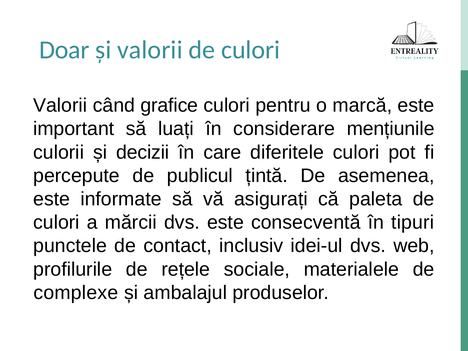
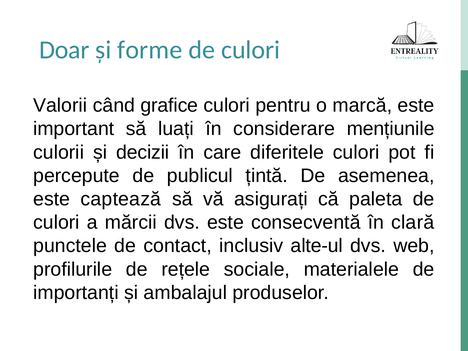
și valorii: valorii -> forme
informate: informate -> captează
tipuri: tipuri -> clară
idei-ul: idei-ul -> alte-ul
complexe: complexe -> importanți
